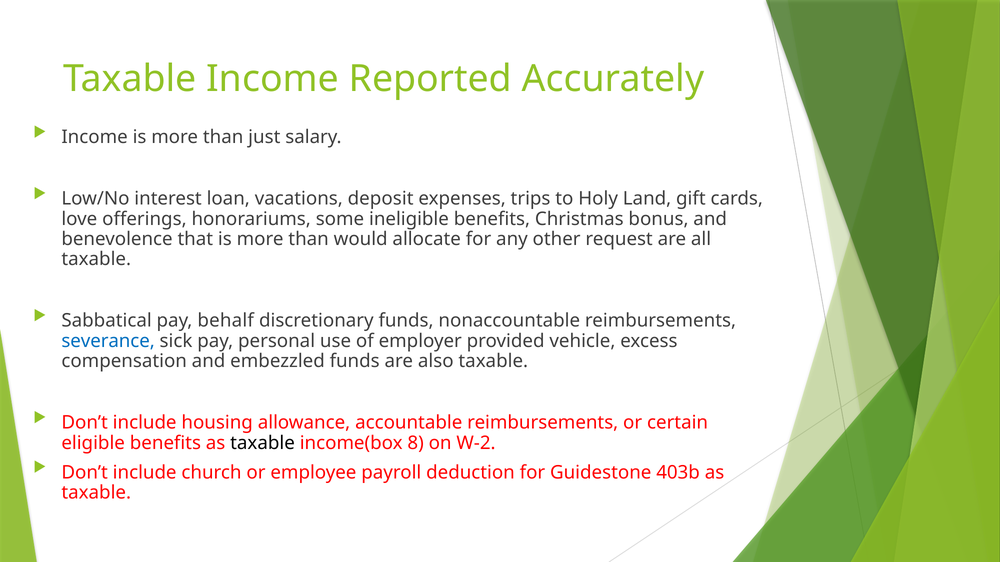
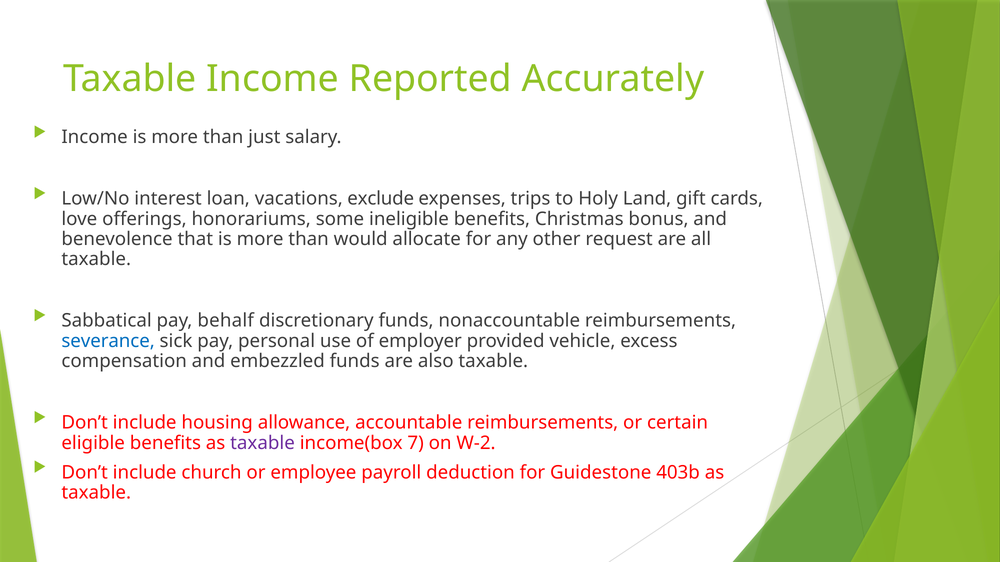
deposit: deposit -> exclude
taxable at (263, 443) colour: black -> purple
8: 8 -> 7
